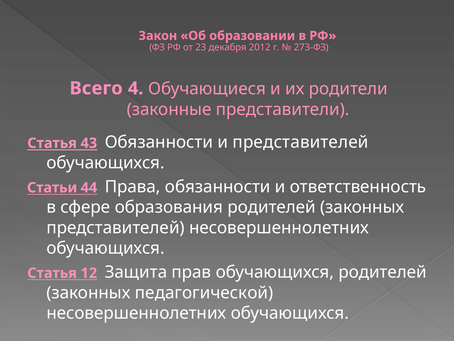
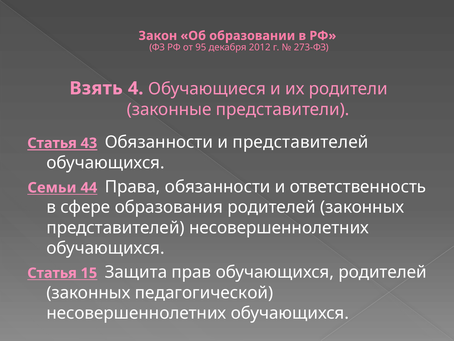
23: 23 -> 95
Всего: Всего -> Взять
Статьи: Статьи -> Семьи
12: 12 -> 15
